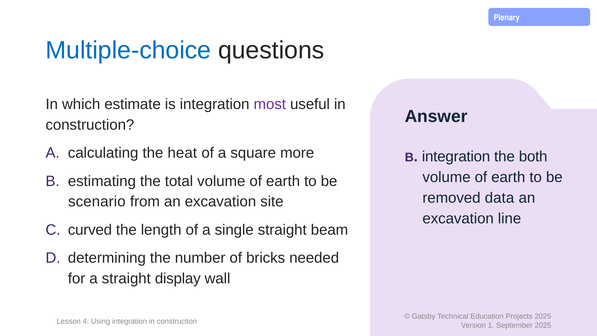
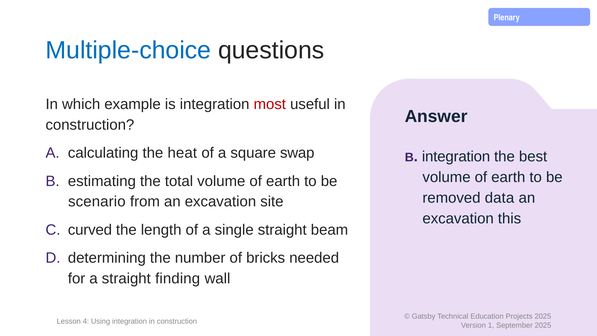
estimate: estimate -> example
most colour: purple -> red
more: more -> swap
both: both -> best
line: line -> this
display: display -> finding
